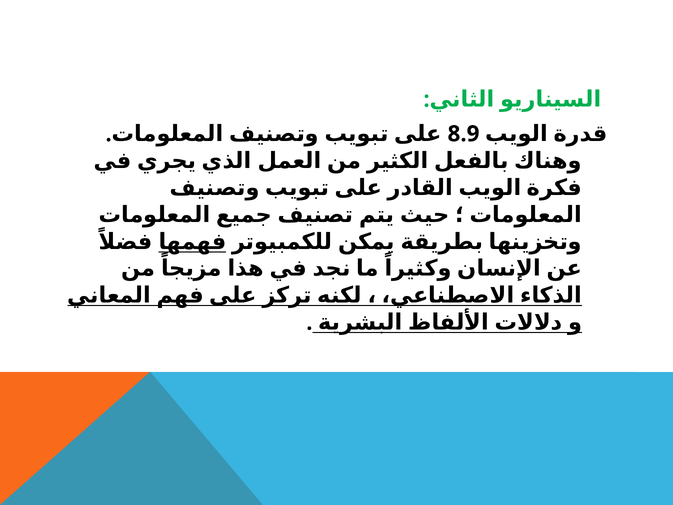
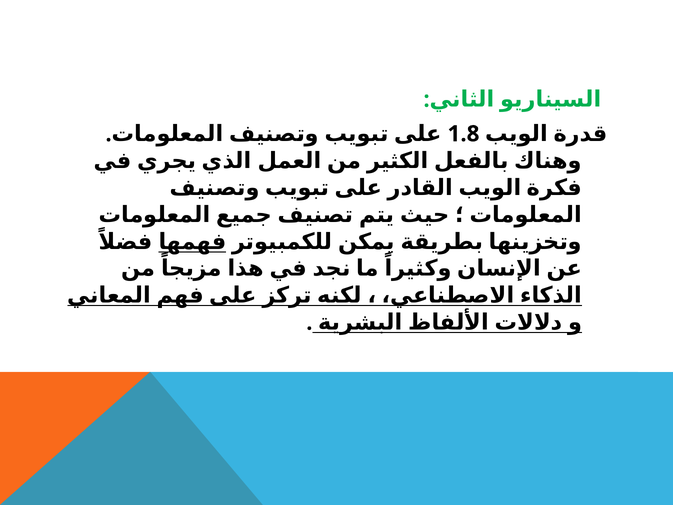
8.9: 8.9 -> 1.8
